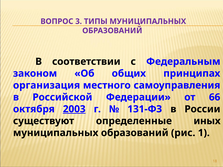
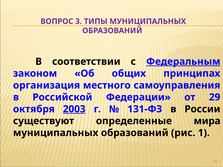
Федеральным underline: none -> present
66: 66 -> 29
иных: иных -> мира
